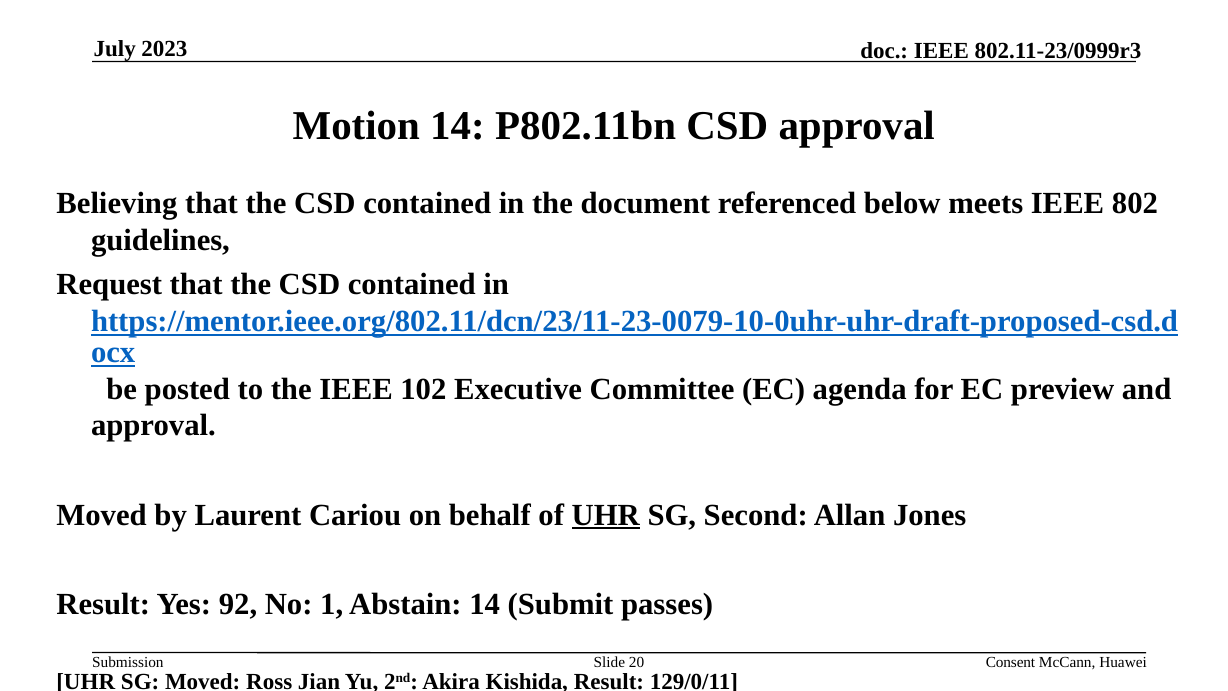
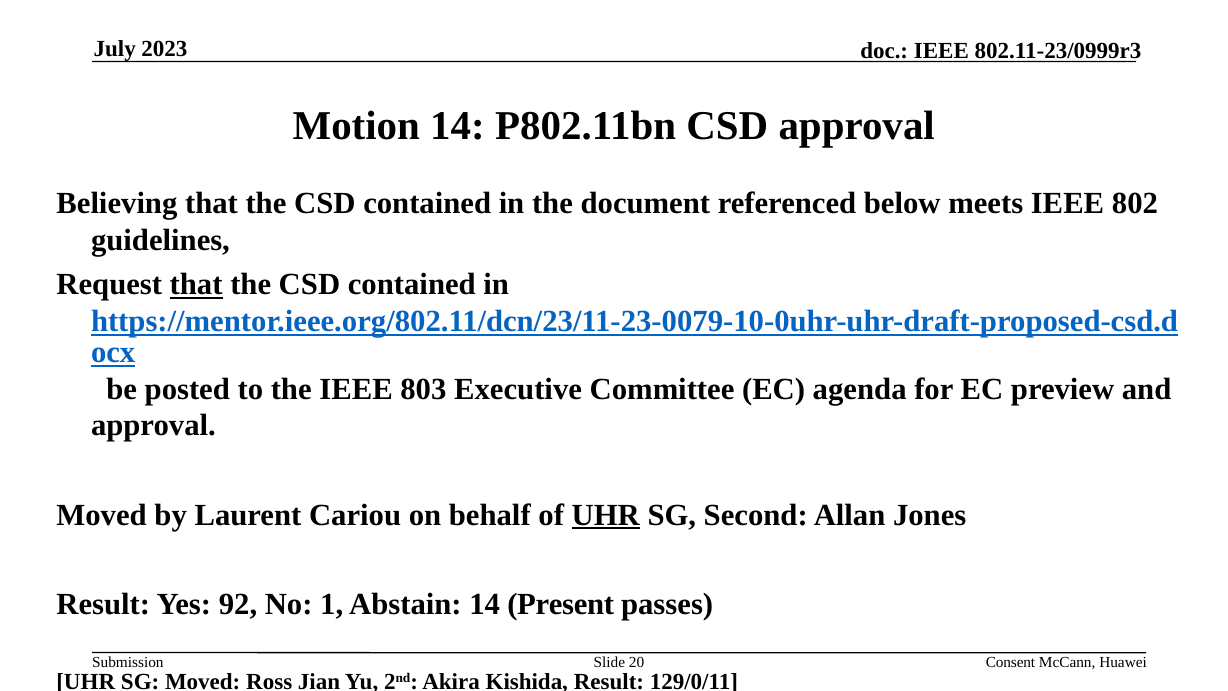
that at (196, 284) underline: none -> present
102: 102 -> 803
Submit: Submit -> Present
